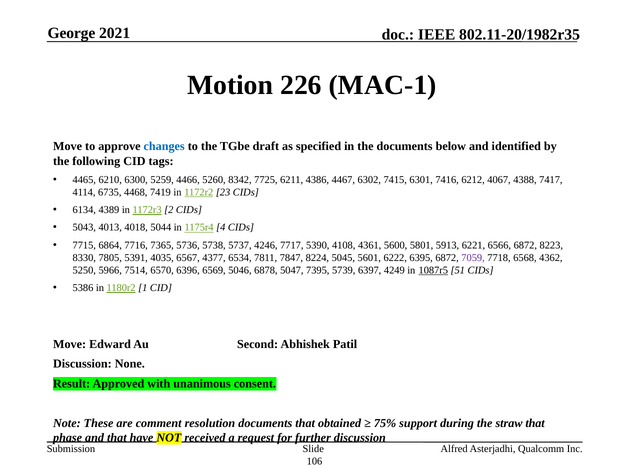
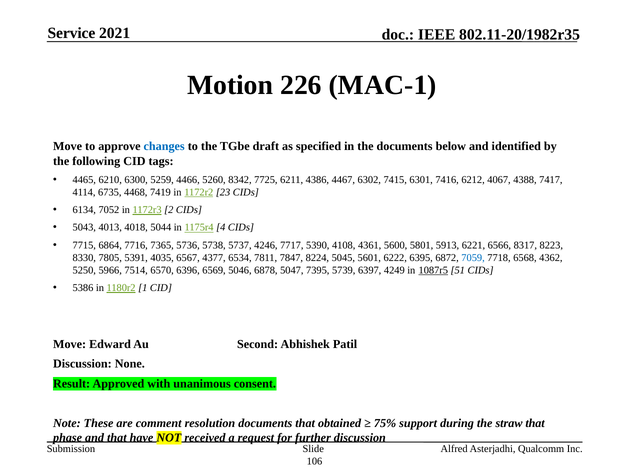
George: George -> Service
4389: 4389 -> 7052
6566 6872: 6872 -> 8317
7059 colour: purple -> blue
